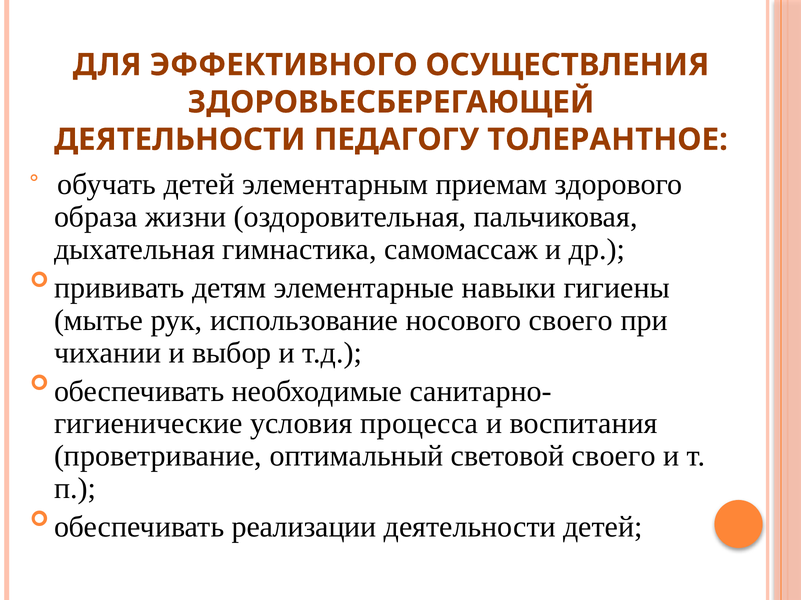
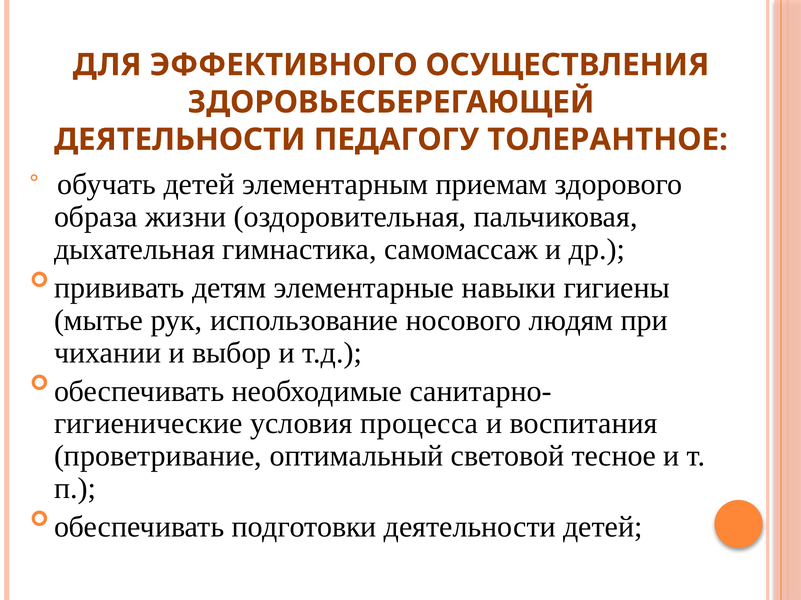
носового своего: своего -> людям
световой своего: своего -> тесное
реализации: реализации -> подготовки
